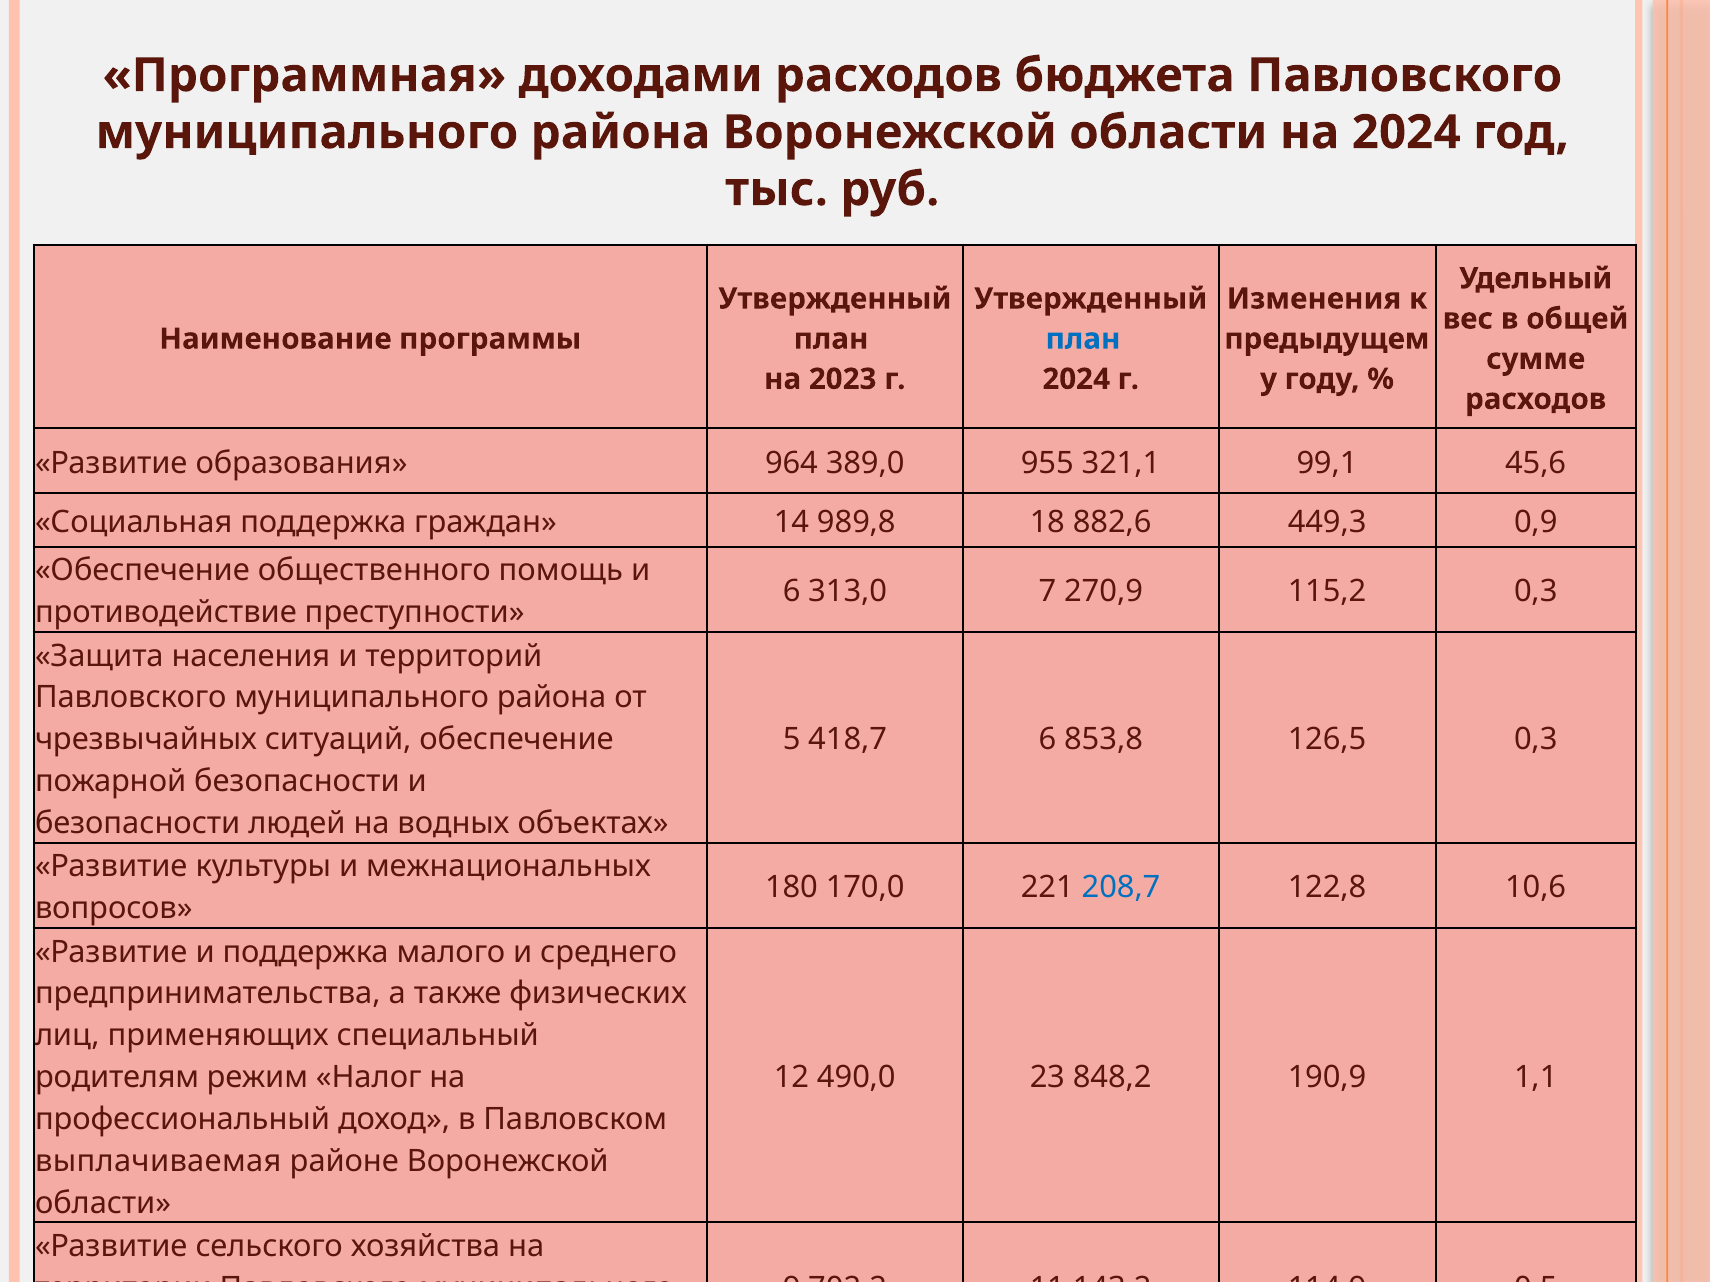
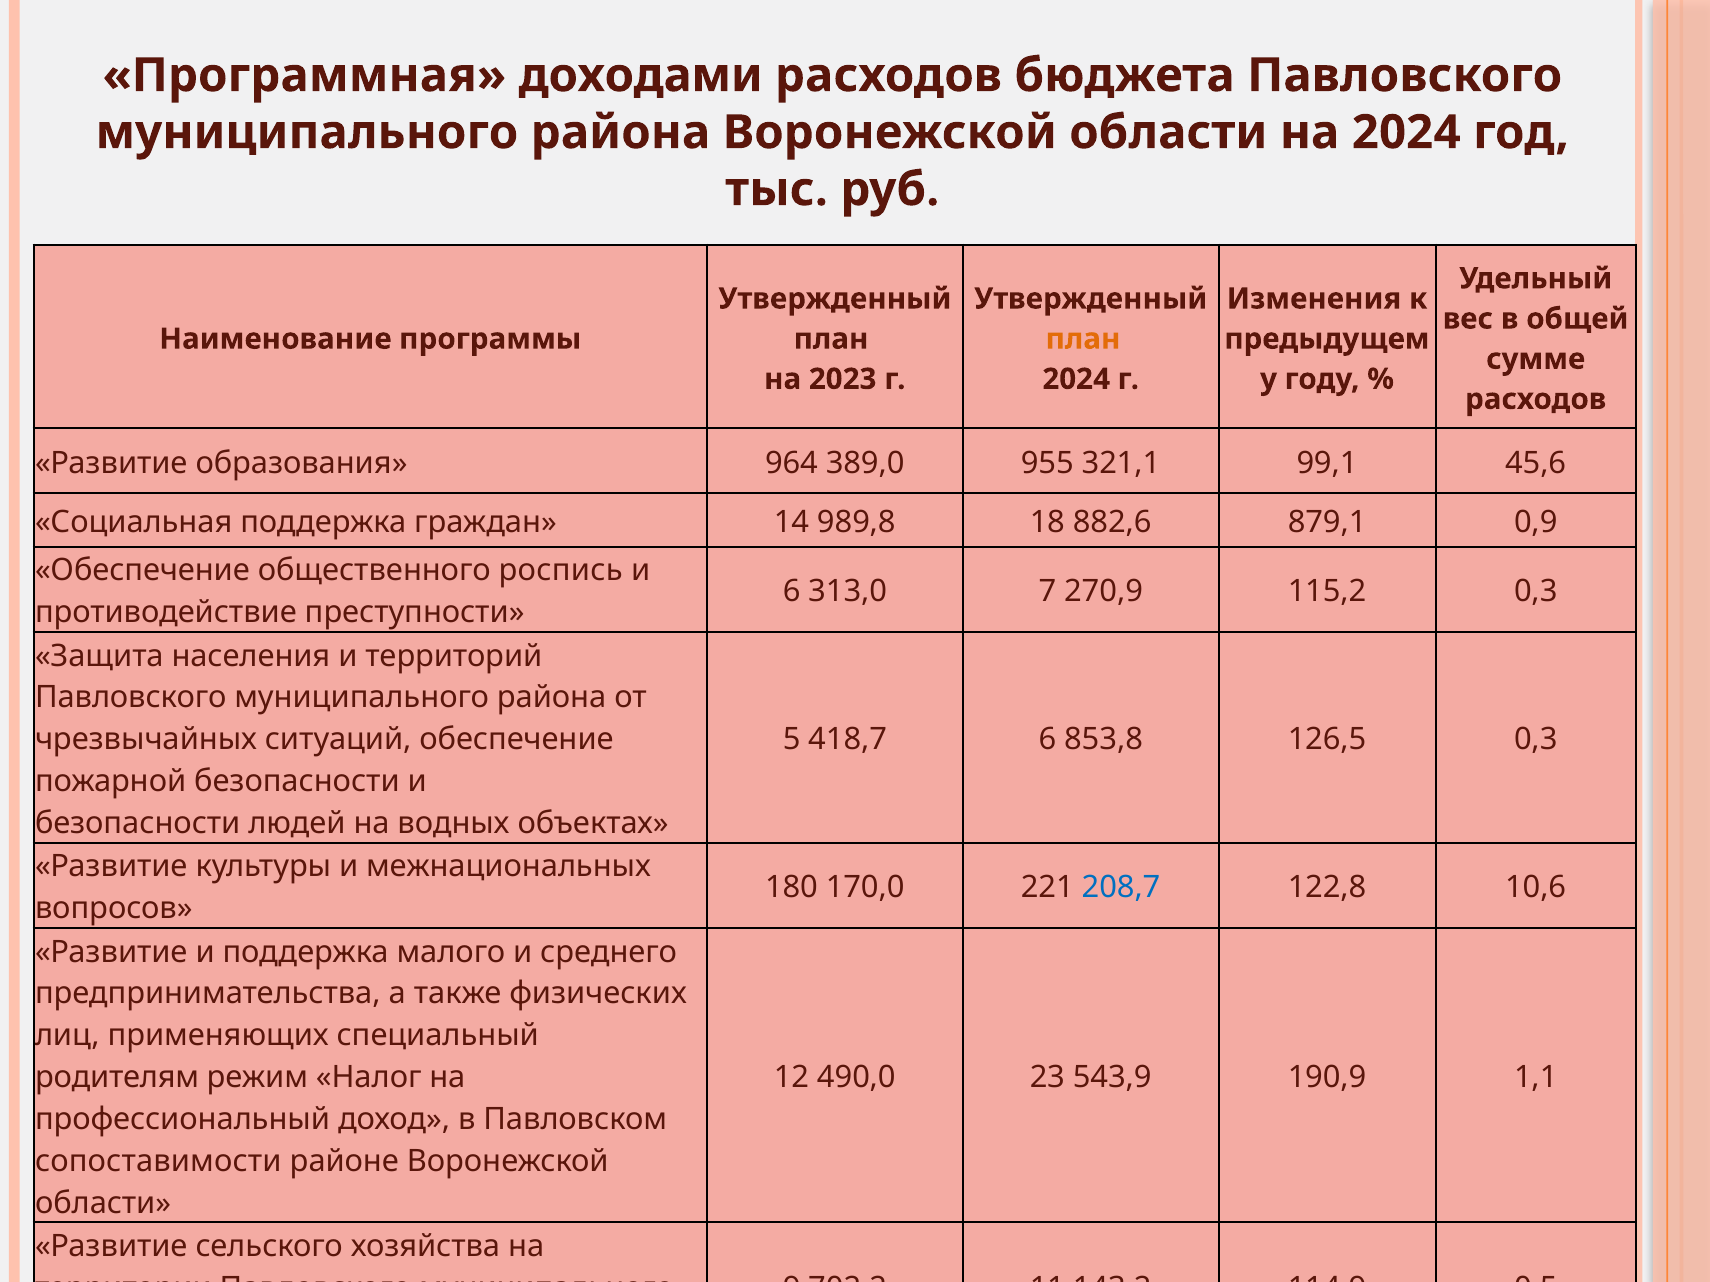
план at (1083, 339) colour: blue -> orange
449,3: 449,3 -> 879,1
помощь: помощь -> роспись
848,2: 848,2 -> 543,9
выплачиваемая: выплачиваемая -> сопоставимости
